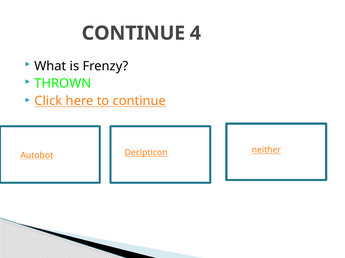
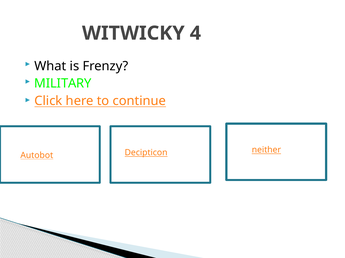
CONTINUE at (133, 33): CONTINUE -> WITWICKY
THROWN: THROWN -> MILITARY
